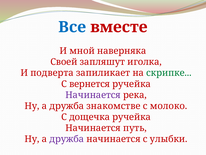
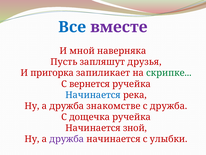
вместе colour: red -> purple
Своей: Своей -> Пусть
иголка: иголка -> друзья
подверта: подверта -> пригорка
Начинается at (93, 95) colour: purple -> blue
с молоко: молоко -> дружба
путь: путь -> зной
